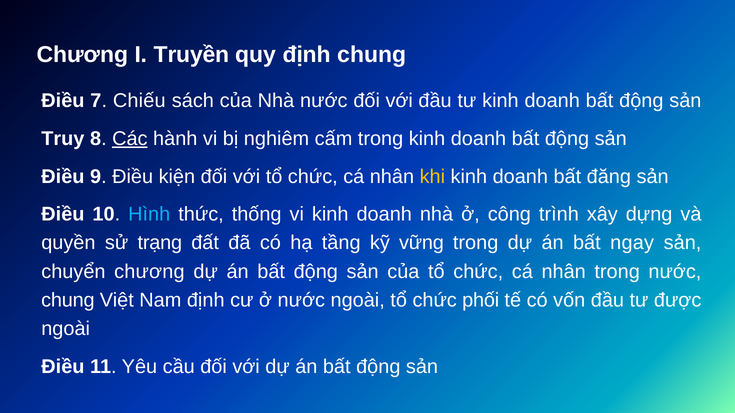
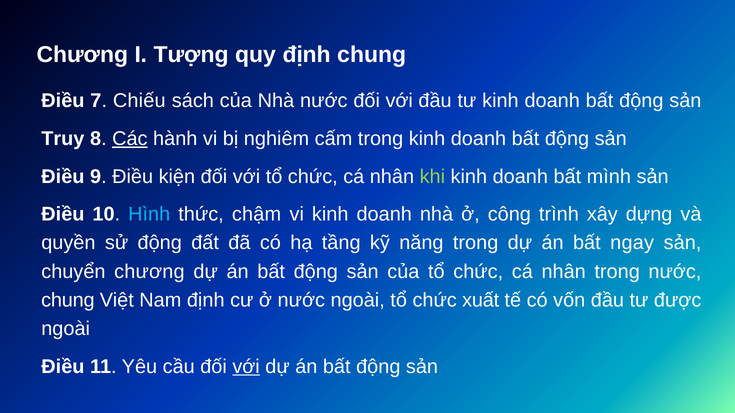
Truyền: Truyền -> Tượng
khi colour: yellow -> light green
đăng: đăng -> mình
thống: thống -> chậm
sử trạng: trạng -> động
vững: vững -> năng
phối: phối -> xuất
với at (246, 367) underline: none -> present
